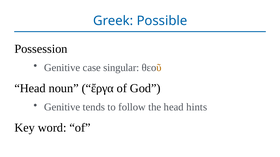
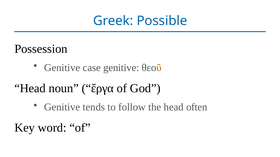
case singular: singular -> genitive
hints: hints -> often
